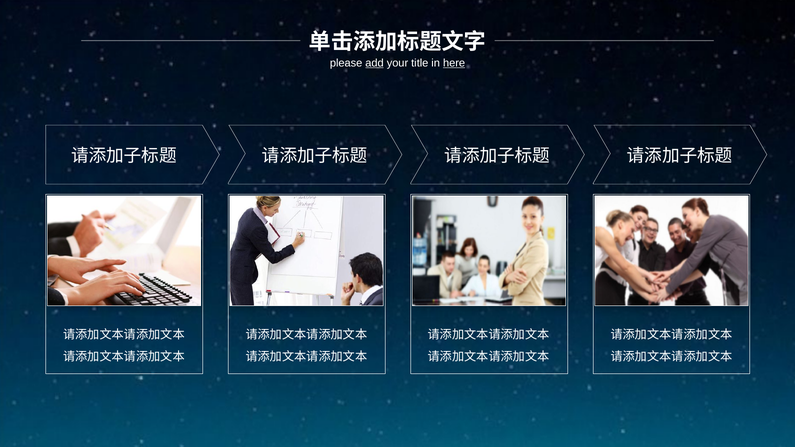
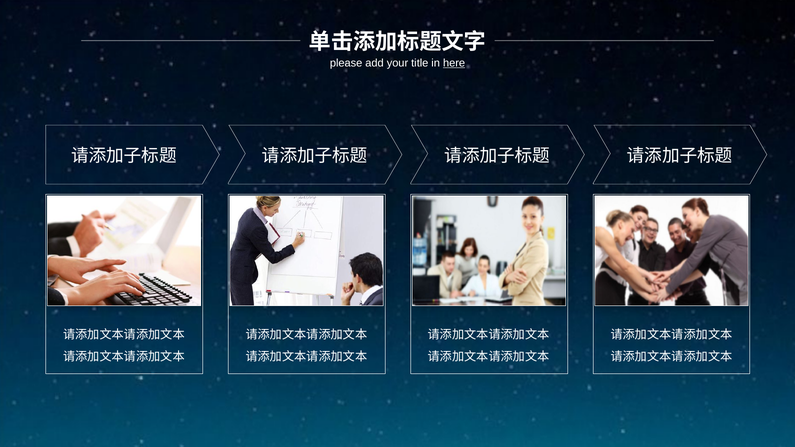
add underline: present -> none
